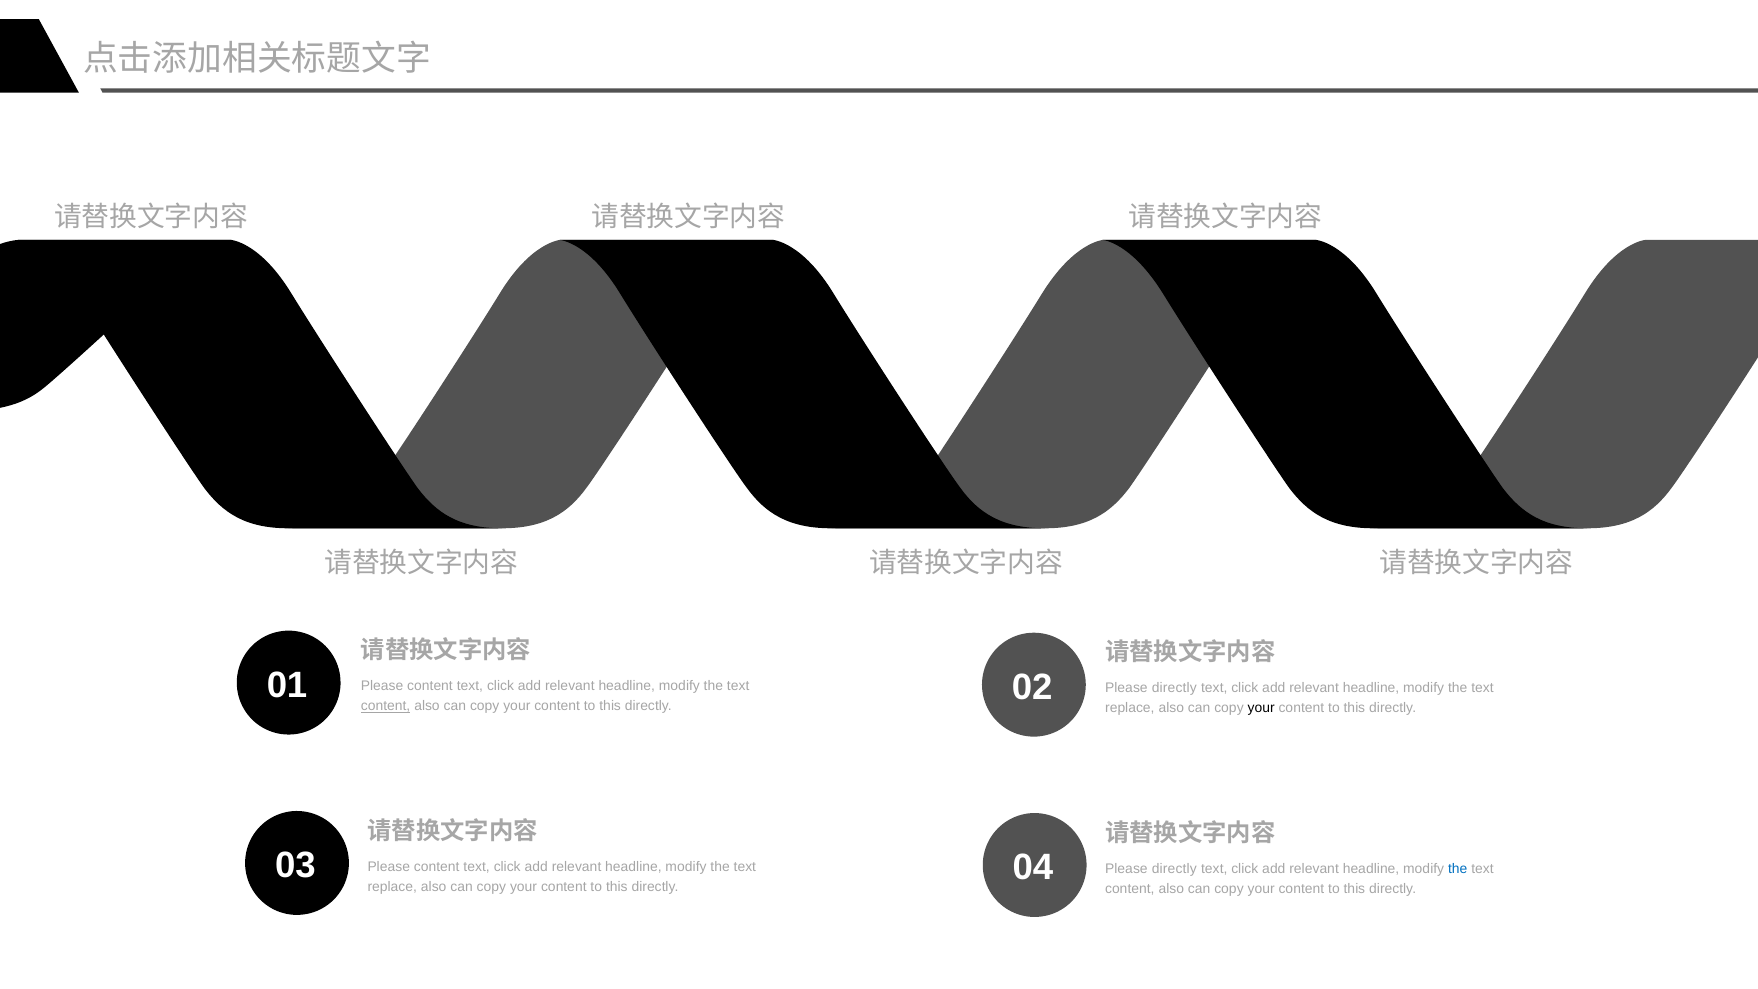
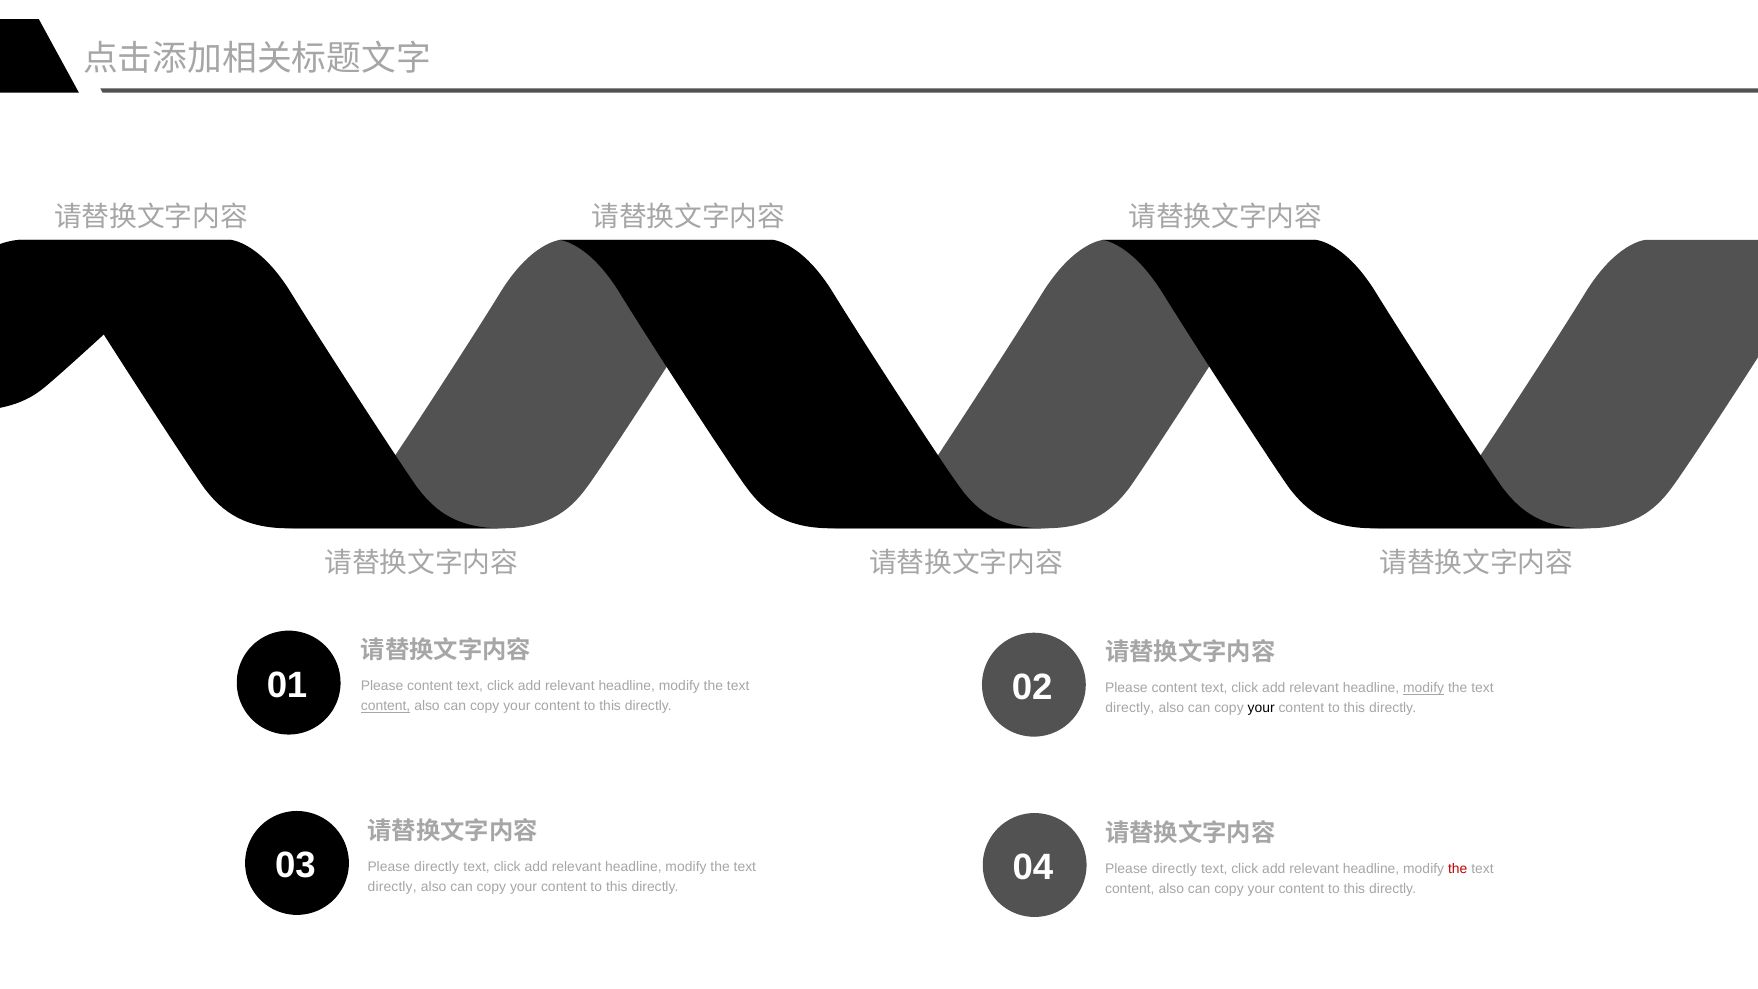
directly at (1174, 688): directly -> content
modify at (1424, 688) underline: none -> present
replace at (1130, 708): replace -> directly
content at (437, 866): content -> directly
the at (1458, 868) colour: blue -> red
replace at (392, 886): replace -> directly
